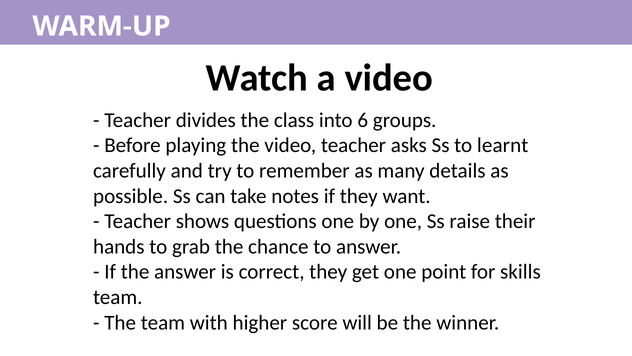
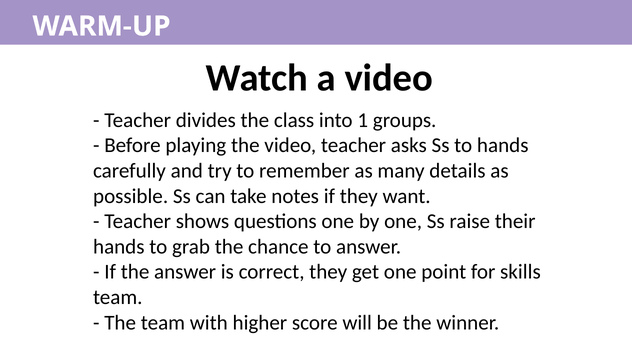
6: 6 -> 1
to learnt: learnt -> hands
